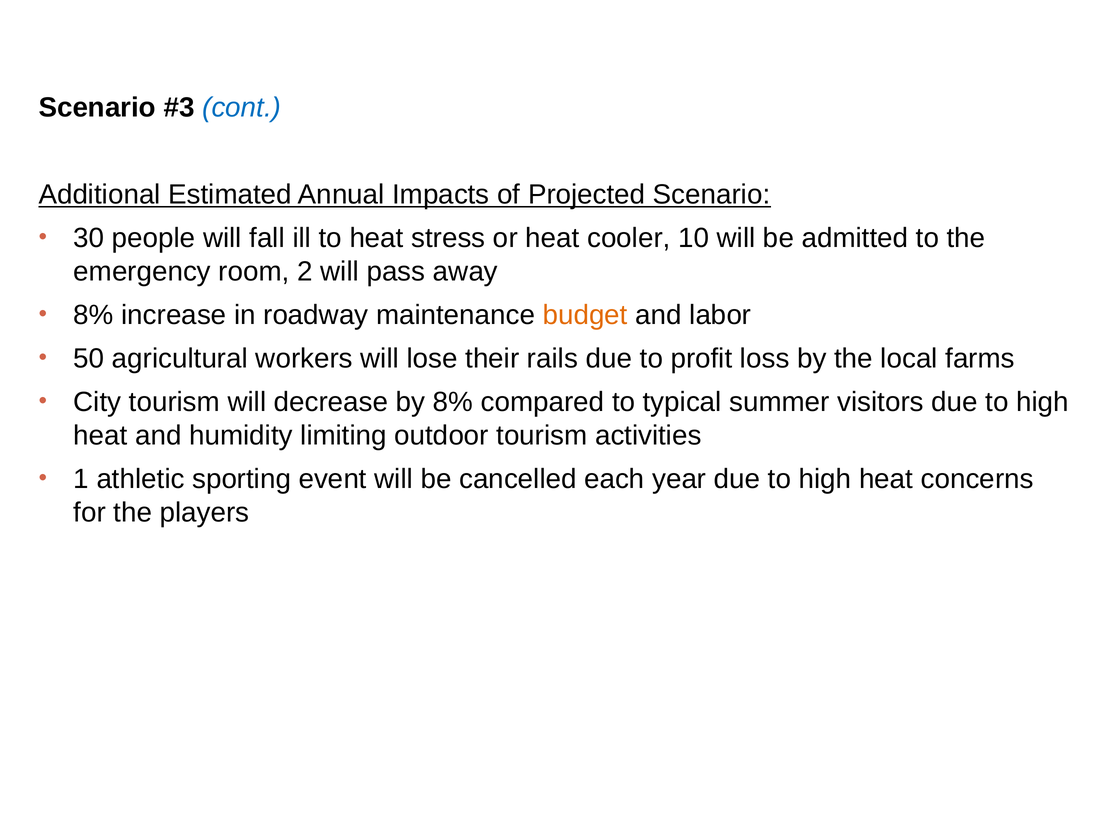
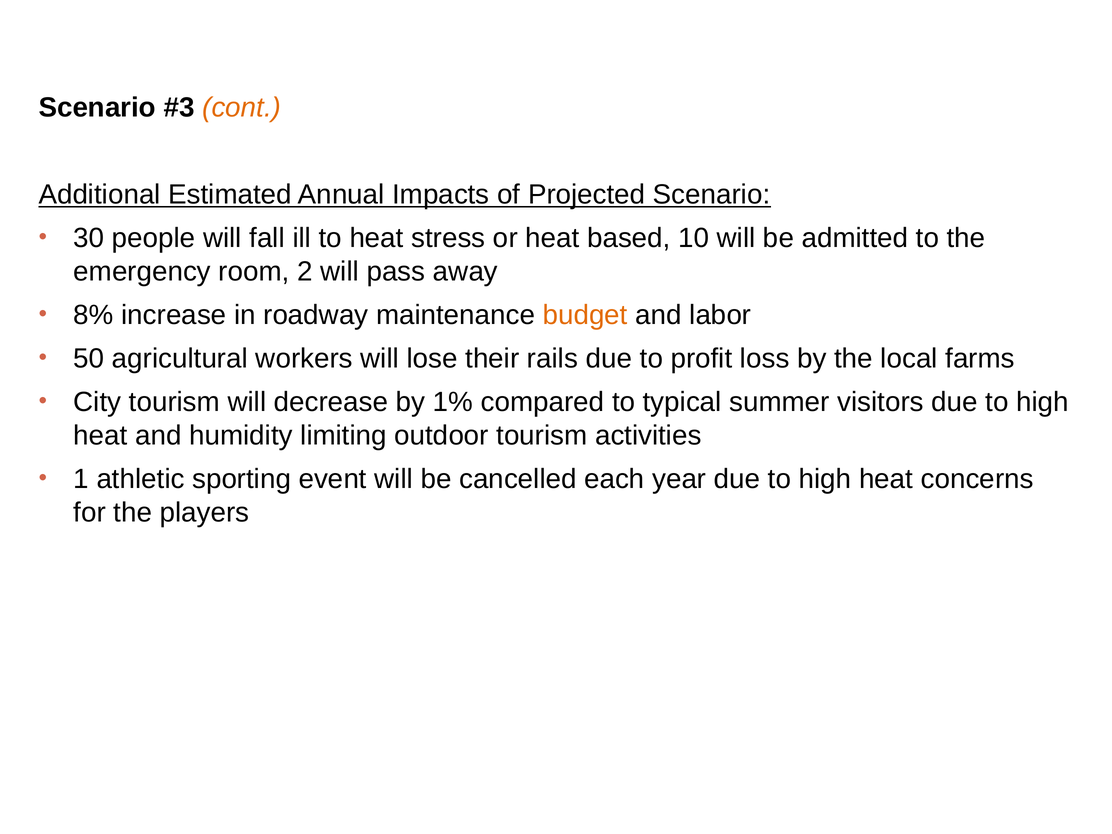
cont colour: blue -> orange
cooler: cooler -> based
by 8%: 8% -> 1%
